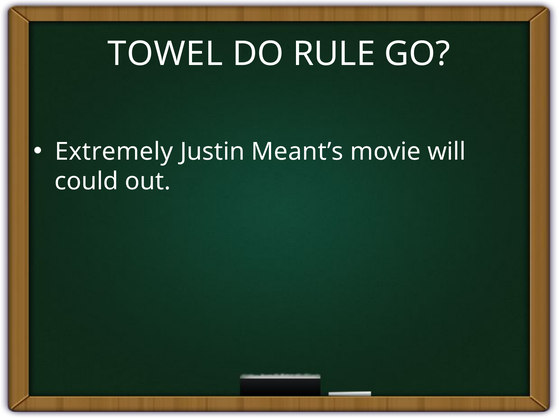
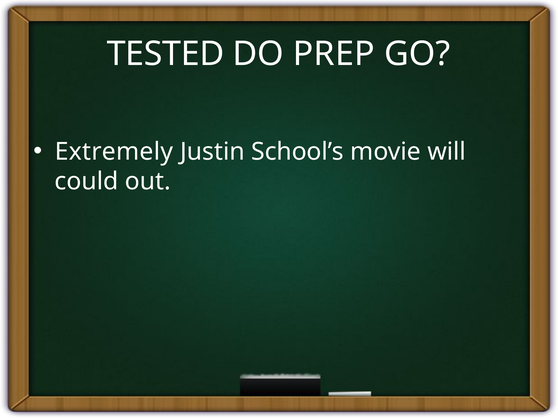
TOWEL: TOWEL -> TESTED
RULE: RULE -> PREP
Meant’s: Meant’s -> School’s
